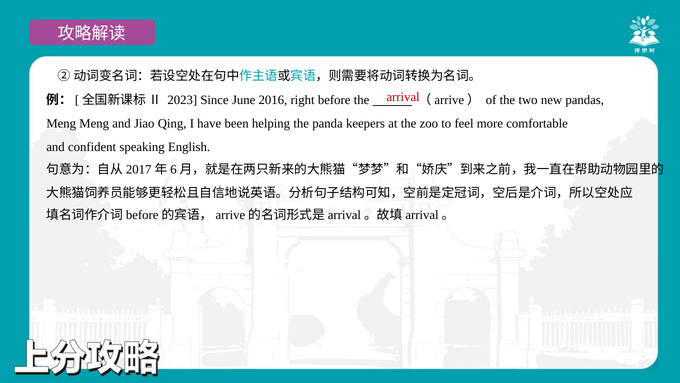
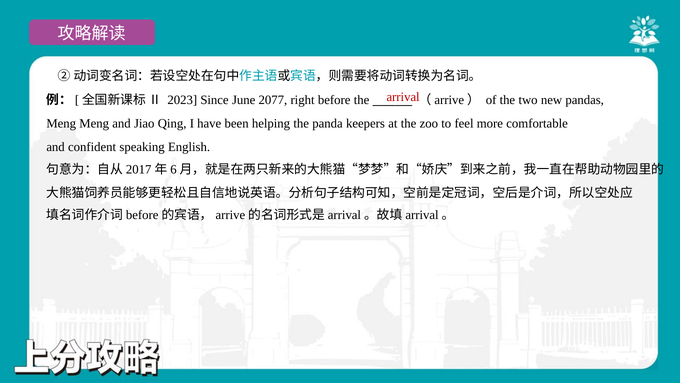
2016: 2016 -> 2077
